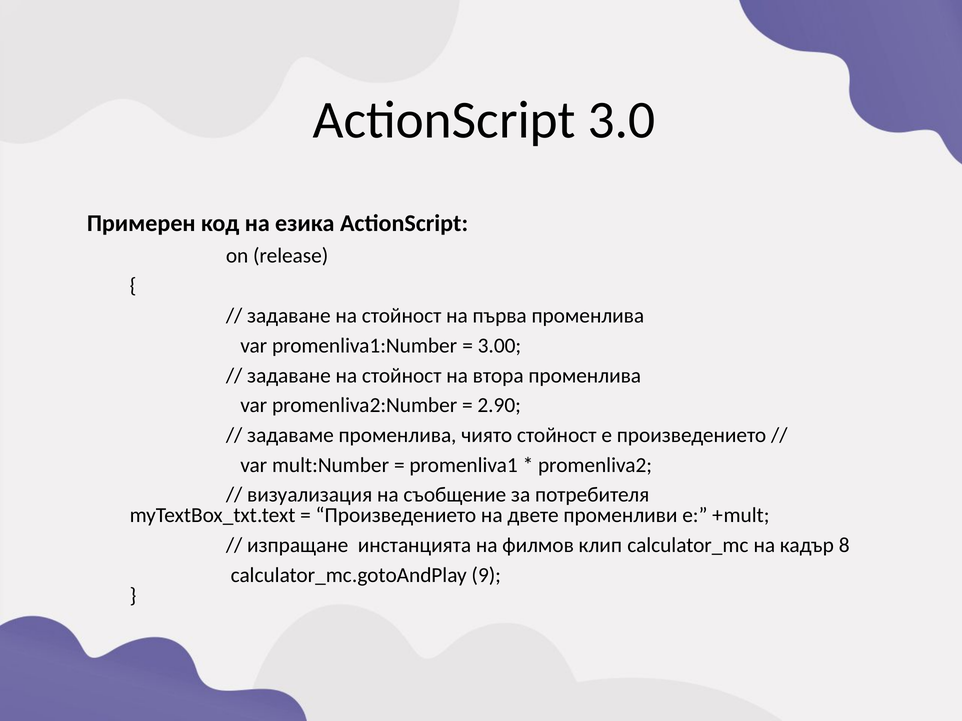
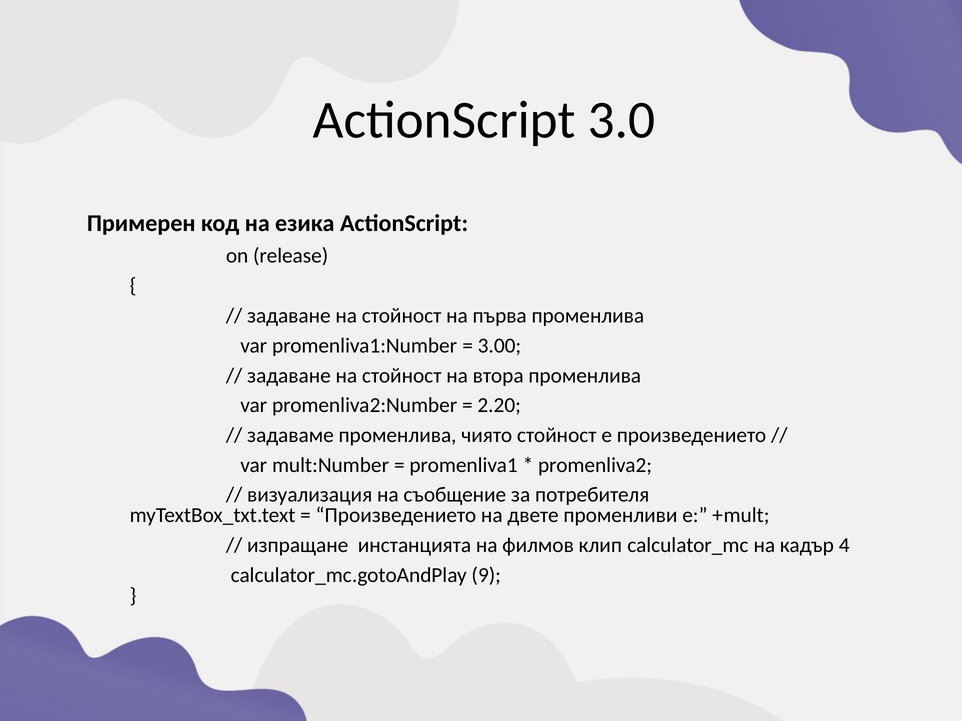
2.90: 2.90 -> 2.20
8: 8 -> 4
